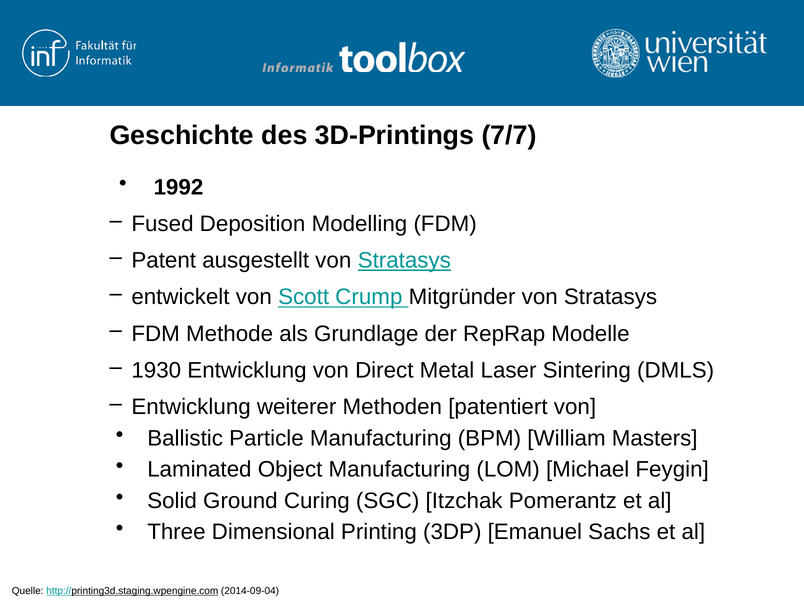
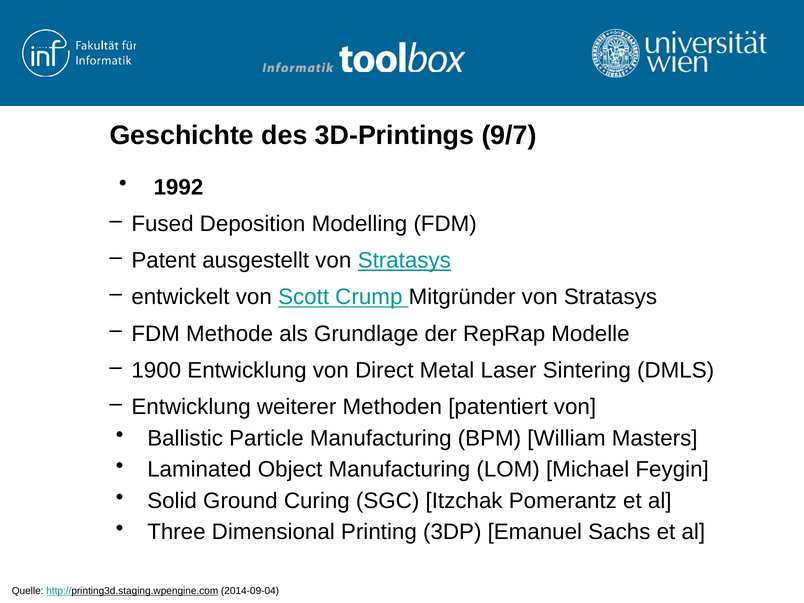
7/7: 7/7 -> 9/7
1930: 1930 -> 1900
